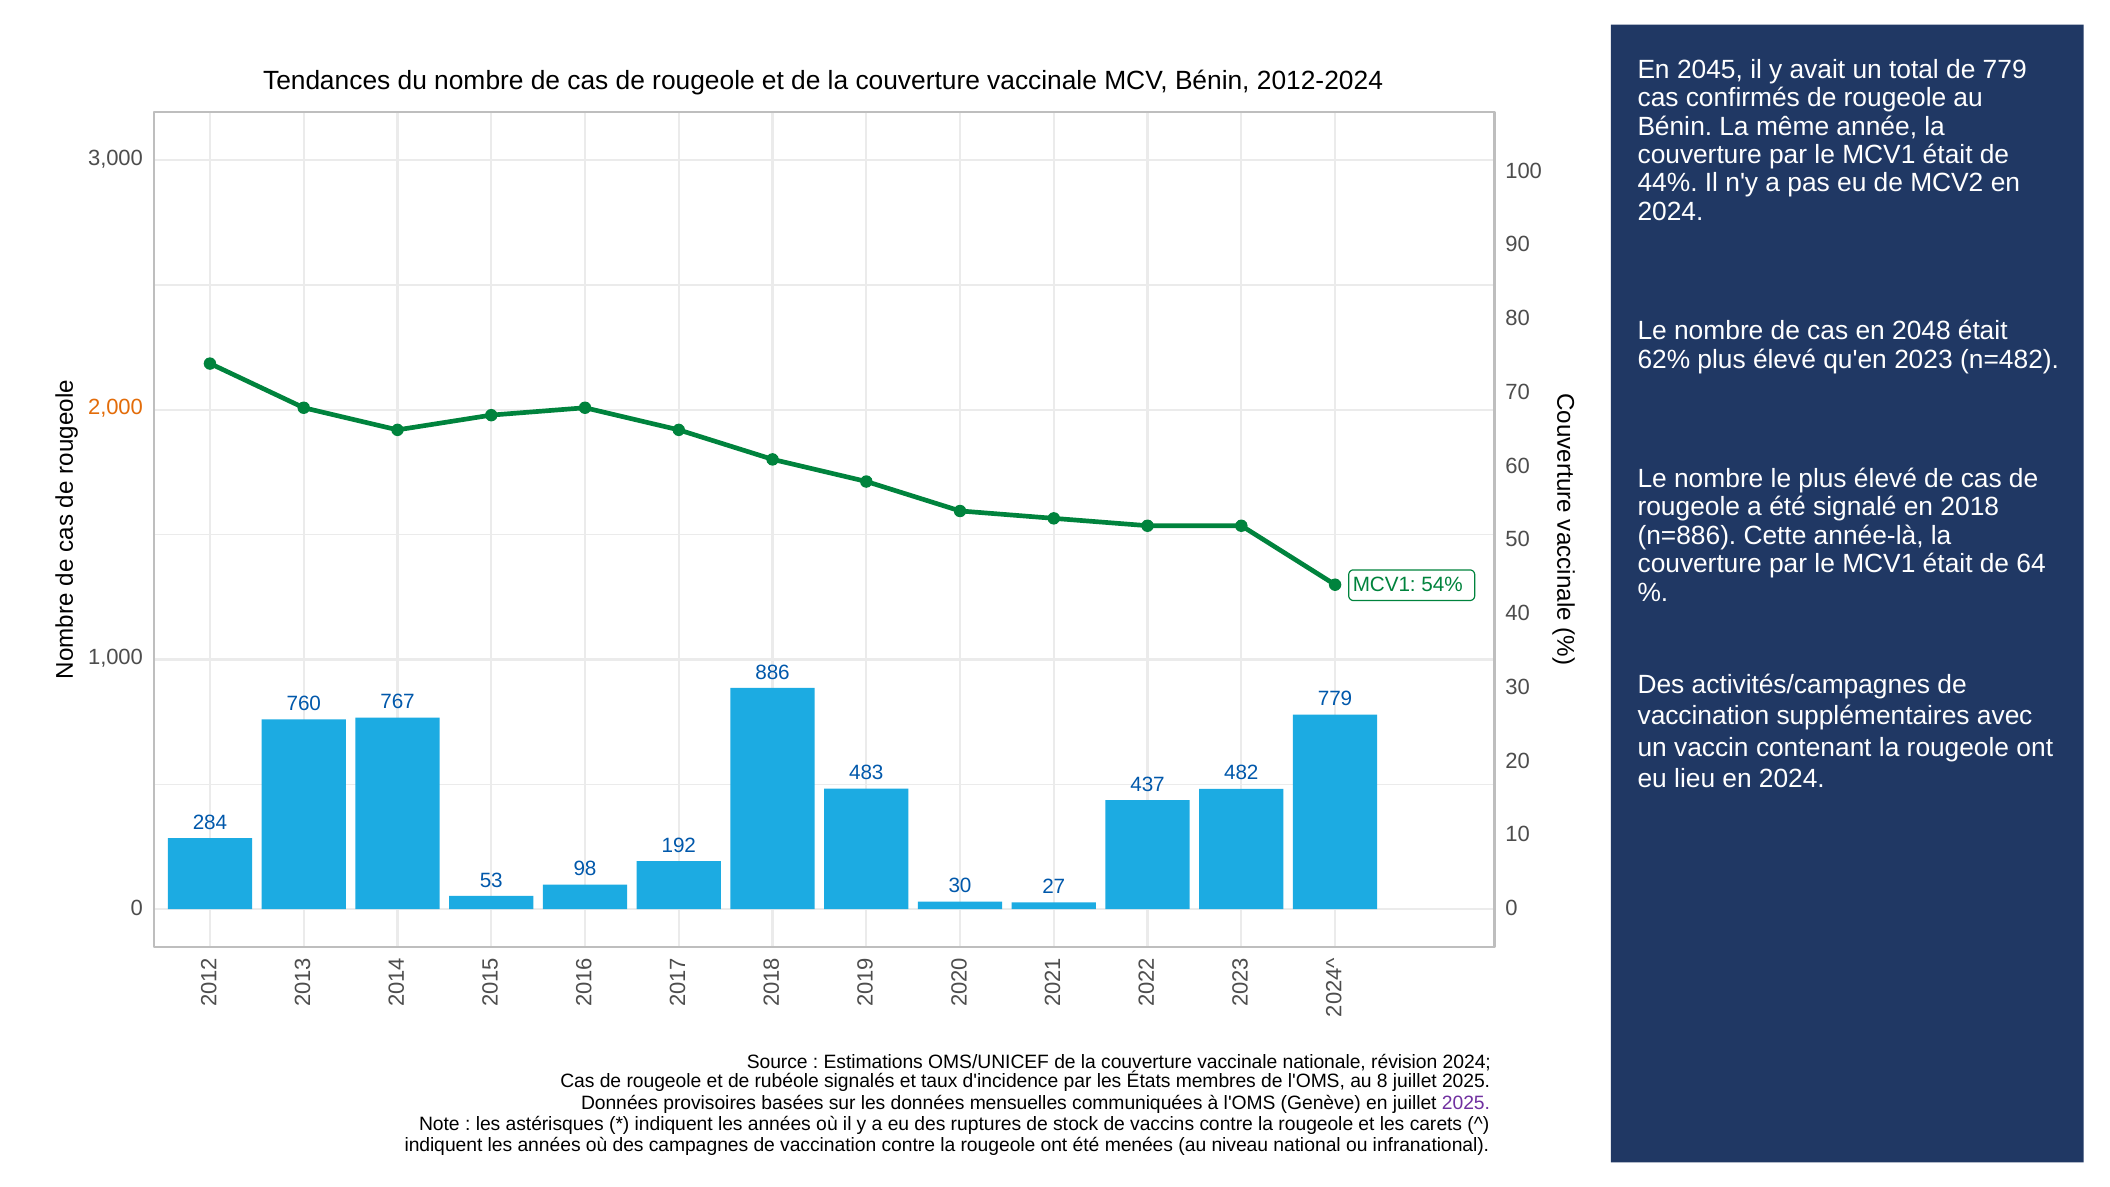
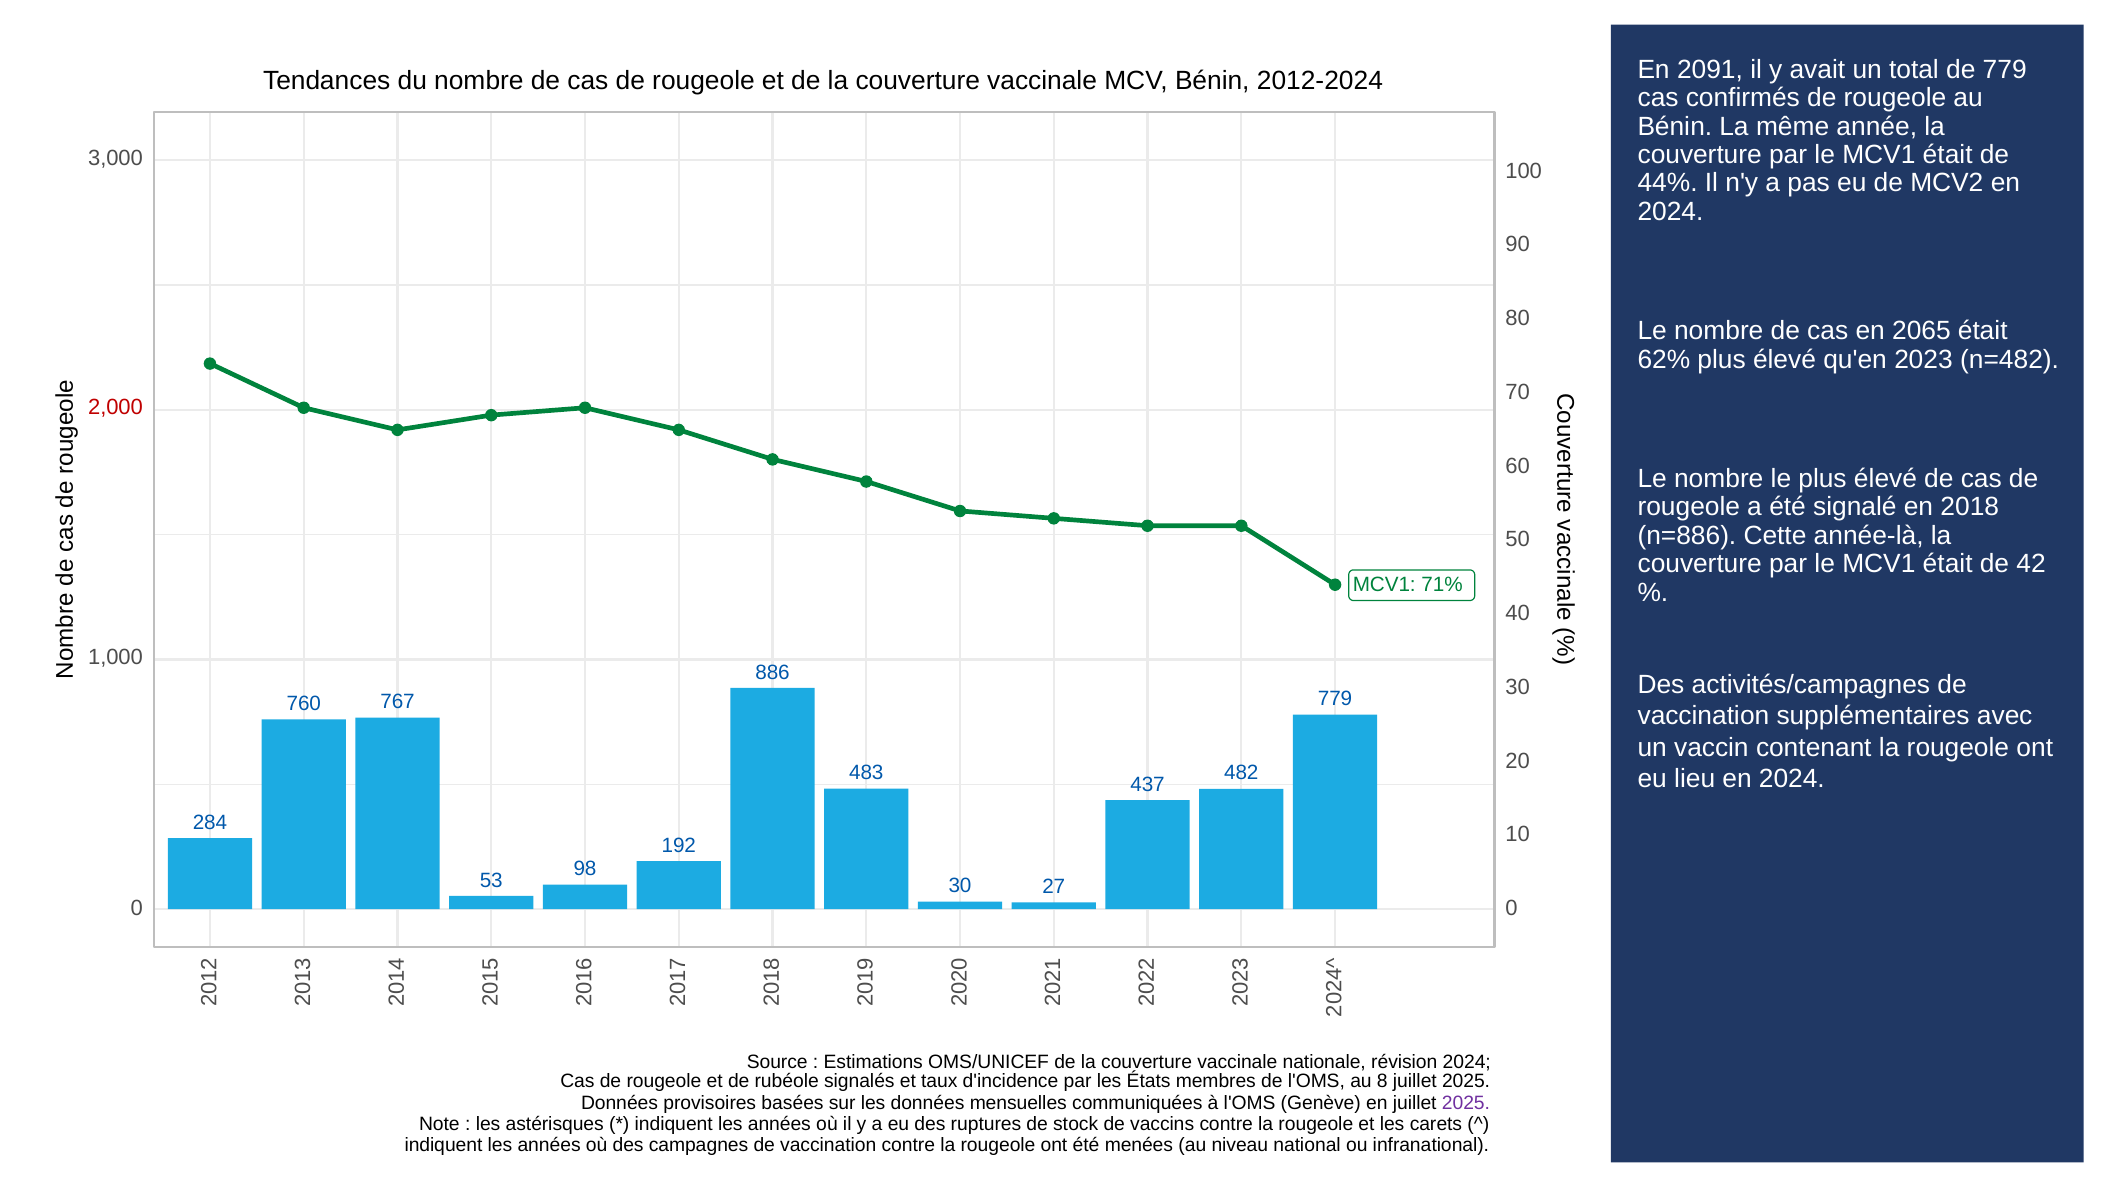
2045: 2045 -> 2091
2048: 2048 -> 2065
2,000 colour: orange -> red
64: 64 -> 42
54%: 54% -> 71%
